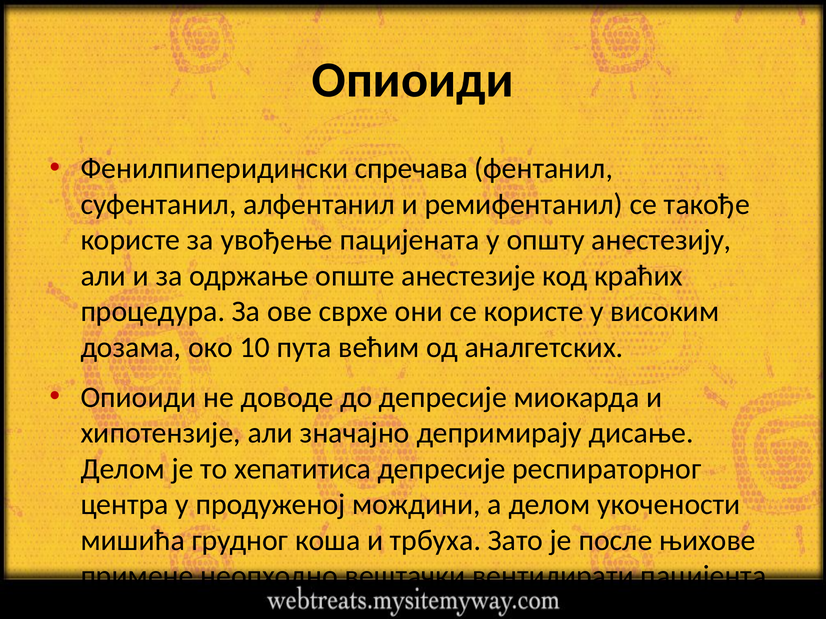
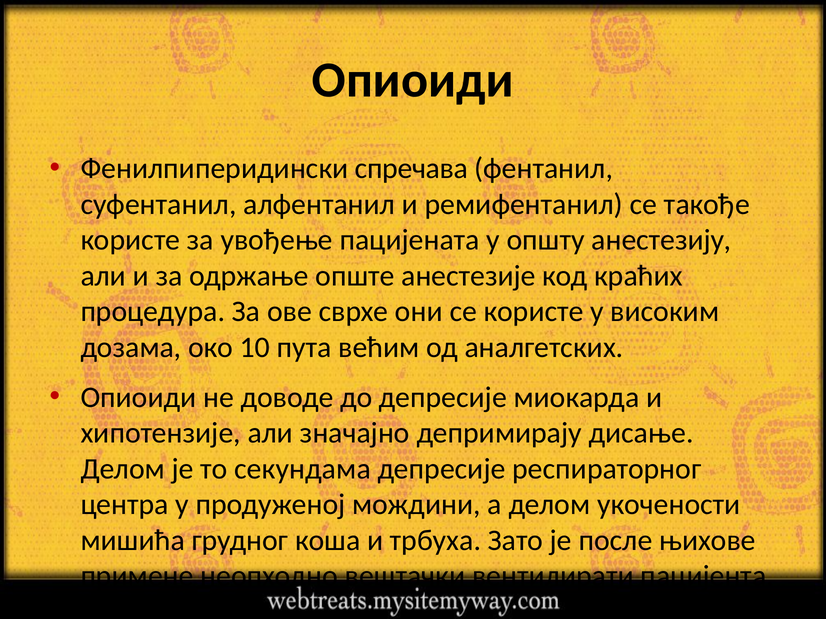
хепатитиса: хепатитиса -> секундама
